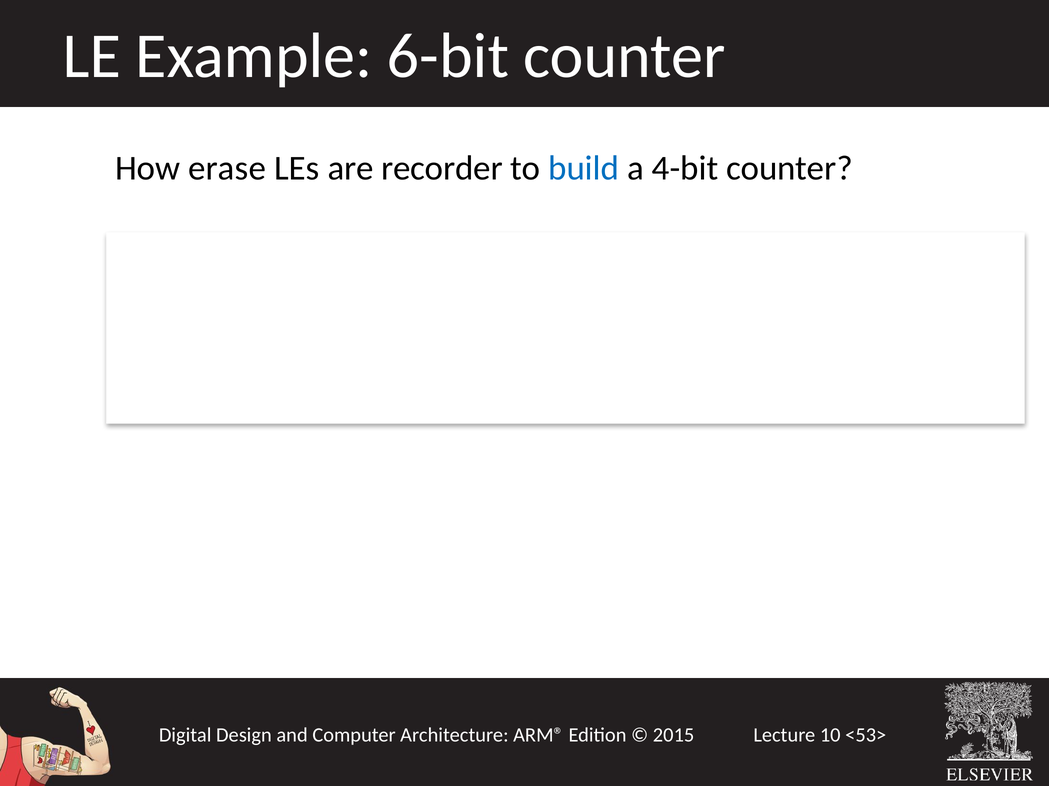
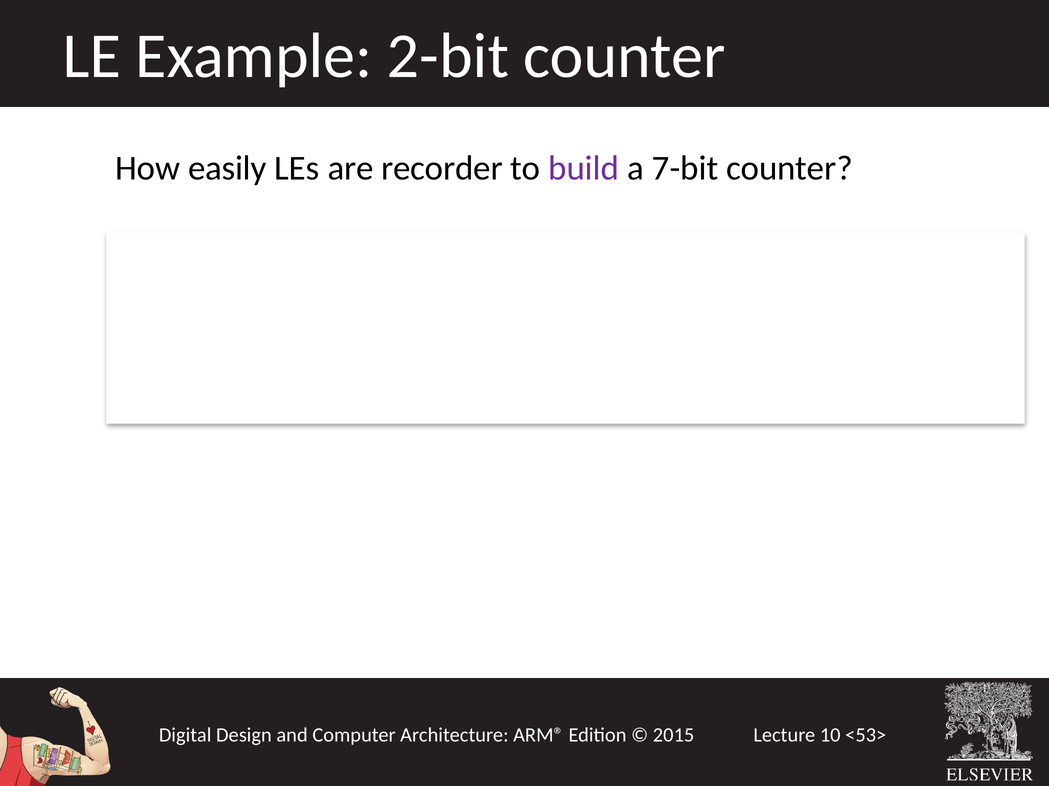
6-bit: 6-bit -> 2-bit
erase: erase -> easily
build colour: blue -> purple
4-bit: 4-bit -> 7-bit
